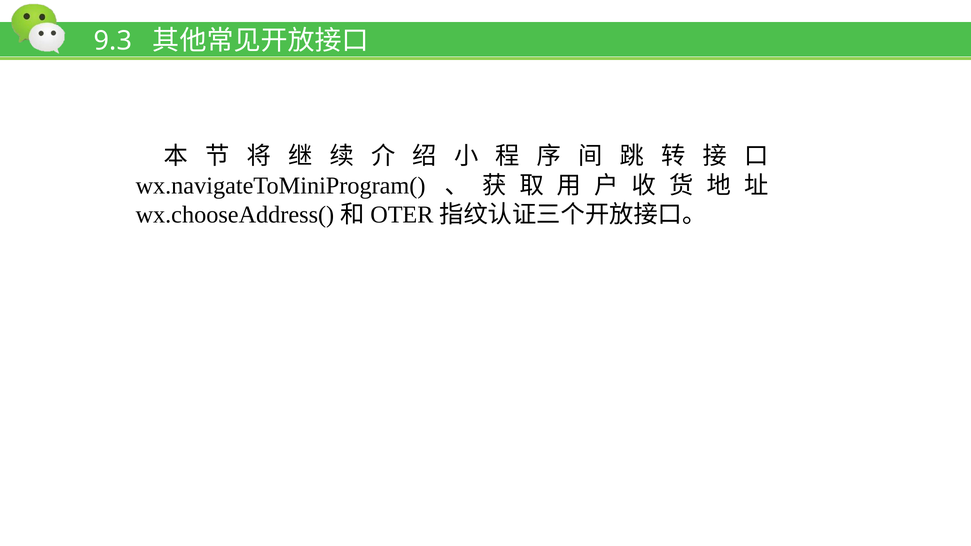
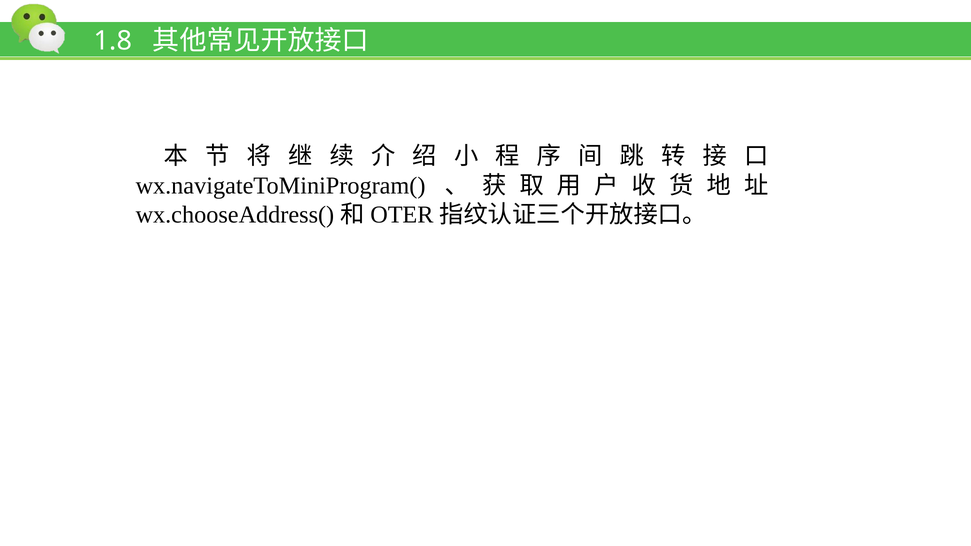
9.3: 9.3 -> 1.8
